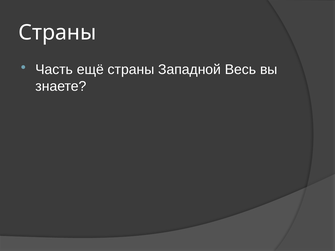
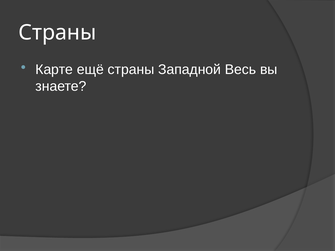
Часть: Часть -> Карте
